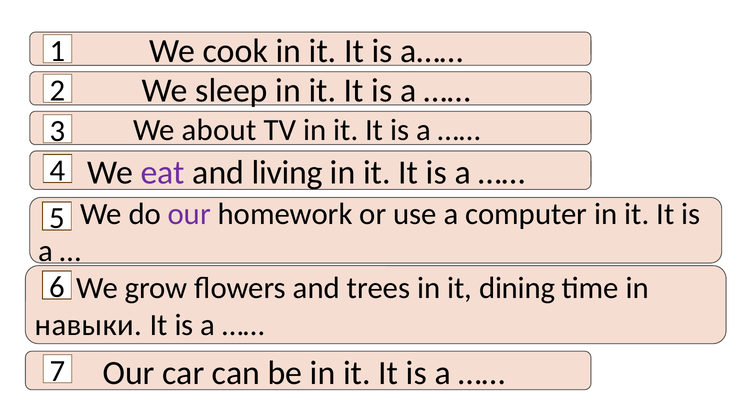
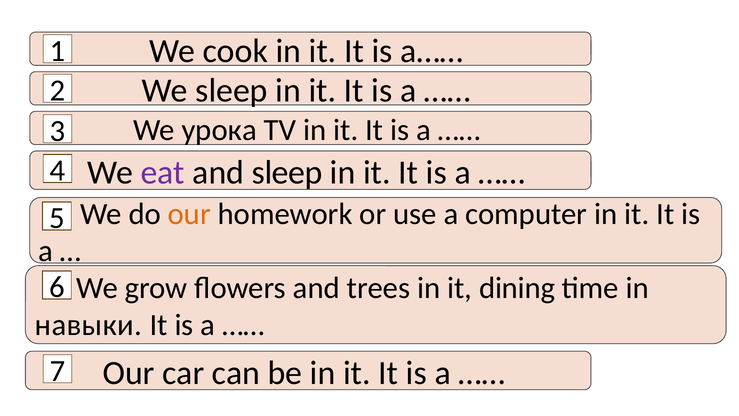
about: about -> урока
and living: living -> sleep
our at (189, 214) colour: purple -> orange
